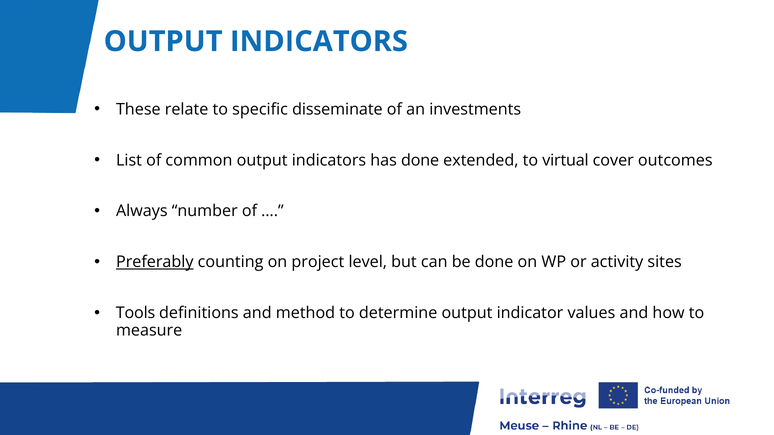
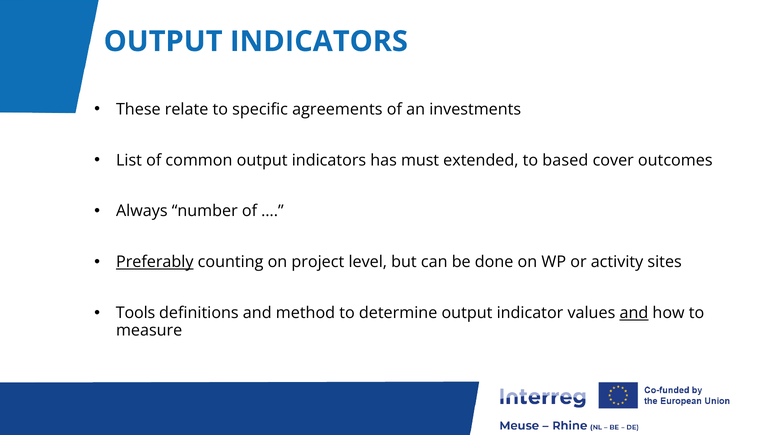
disseminate: disseminate -> agreements
has done: done -> must
virtual: virtual -> based
and at (634, 313) underline: none -> present
